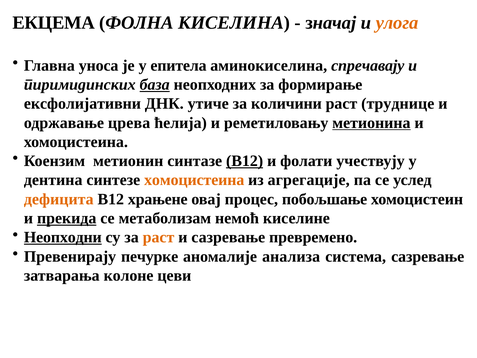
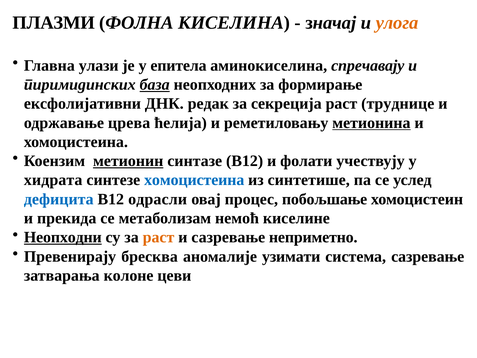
ЕКЦЕМА: ЕКЦЕМА -> ПЛАЗМИ
уноса: уноса -> улази
утиче: утиче -> редак
количини: количини -> секреција
метионин underline: none -> present
В12 at (245, 161) underline: present -> none
дентина: дентина -> хидрата
хомоцистеина at (194, 180) colour: orange -> blue
агрегације: агрегације -> синтетише
дефицита colour: orange -> blue
храњене: храњене -> одрасли
прекида underline: present -> none
превремено: превремено -> неприметно
печурке: печурке -> бресква
анализа: анализа -> узимати
